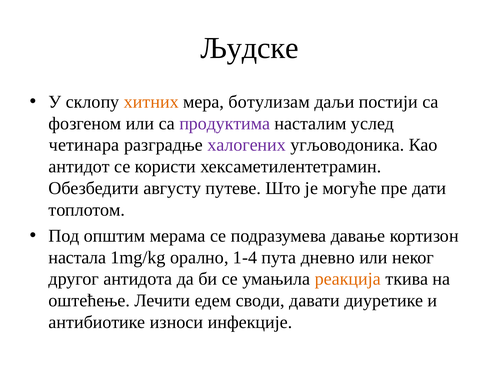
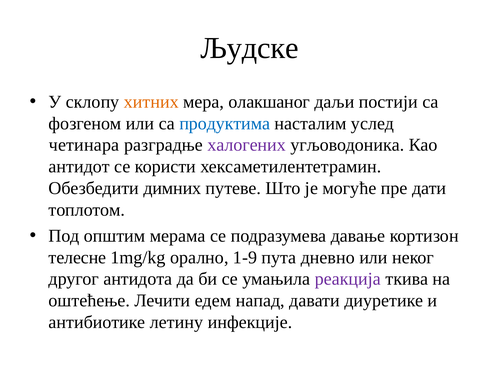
ботулизам: ботулизам -> олакшаног
продуктима colour: purple -> blue
августу: августу -> димних
настала: настала -> телесне
1-4: 1-4 -> 1-9
реакција colour: orange -> purple
своди: своди -> напад
износи: износи -> летину
